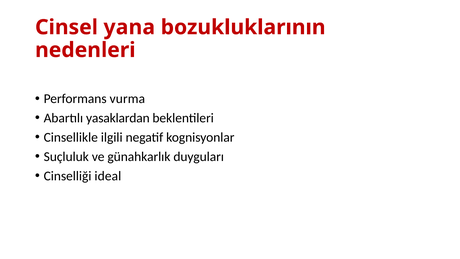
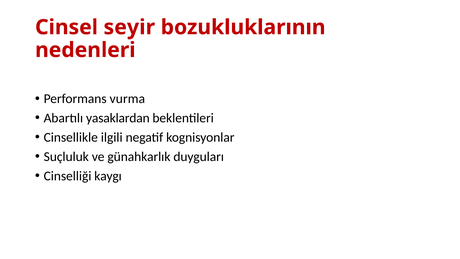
yana: yana -> seyir
ideal: ideal -> kaygı
